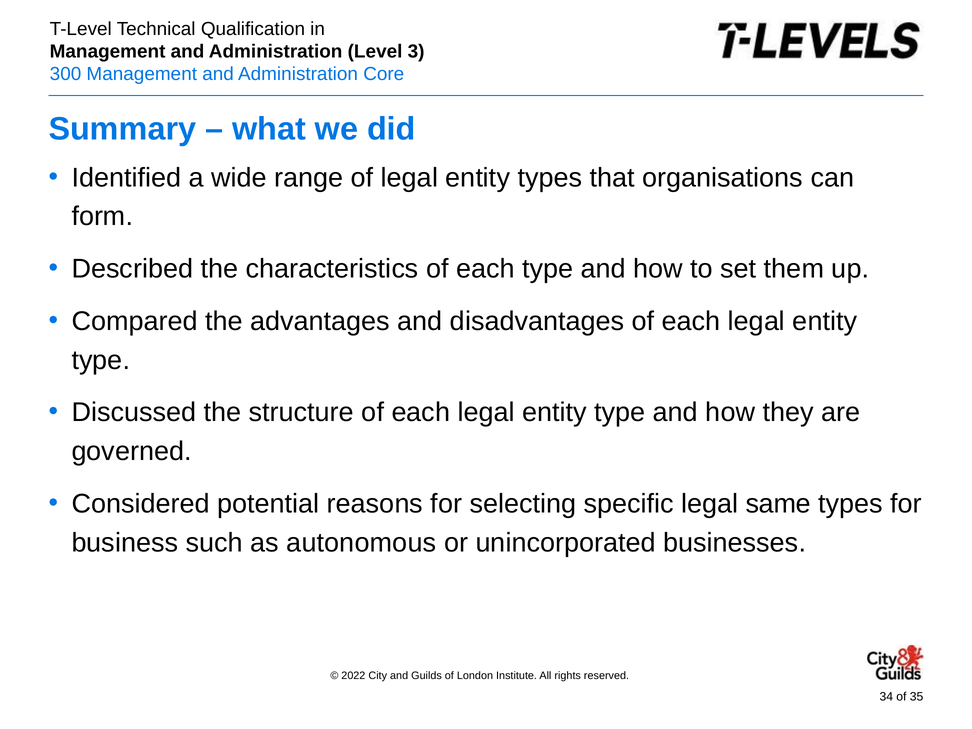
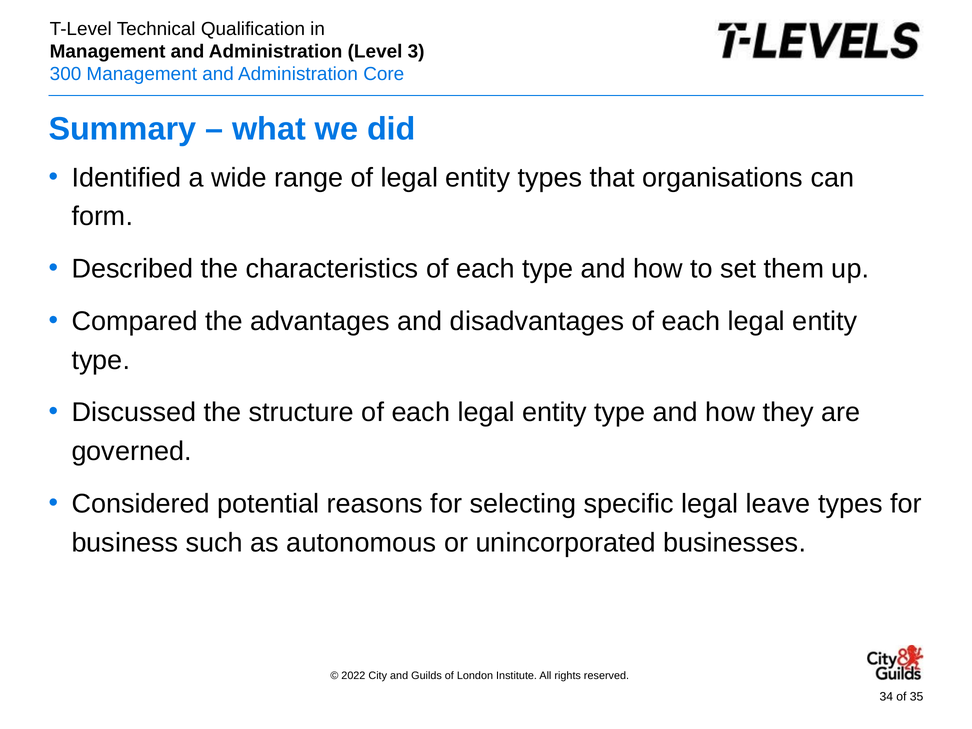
same: same -> leave
